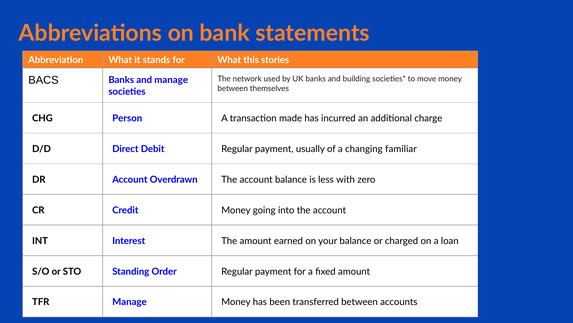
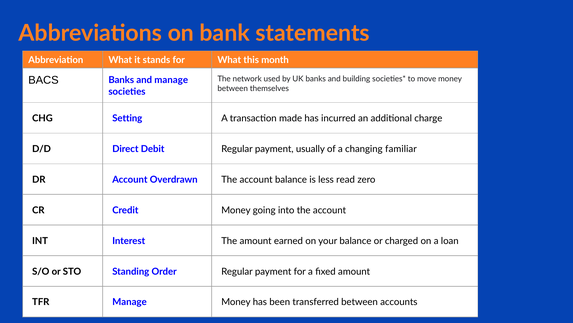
stories: stories -> month
Person: Person -> Setting
with: with -> read
